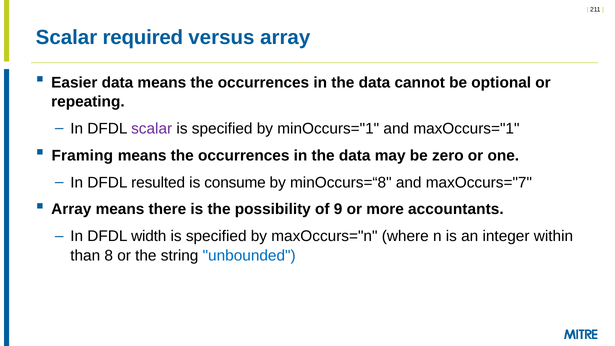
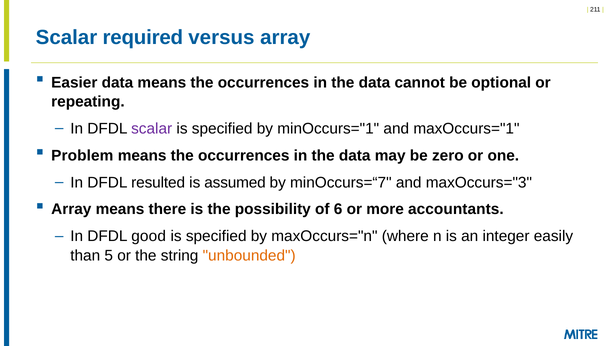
Framing: Framing -> Problem
consume: consume -> assumed
minOccurs=“8: minOccurs=“8 -> minOccurs=“7
maxOccurs="7: maxOccurs="7 -> maxOccurs="3
9: 9 -> 6
width: width -> good
within: within -> easily
8: 8 -> 5
unbounded colour: blue -> orange
